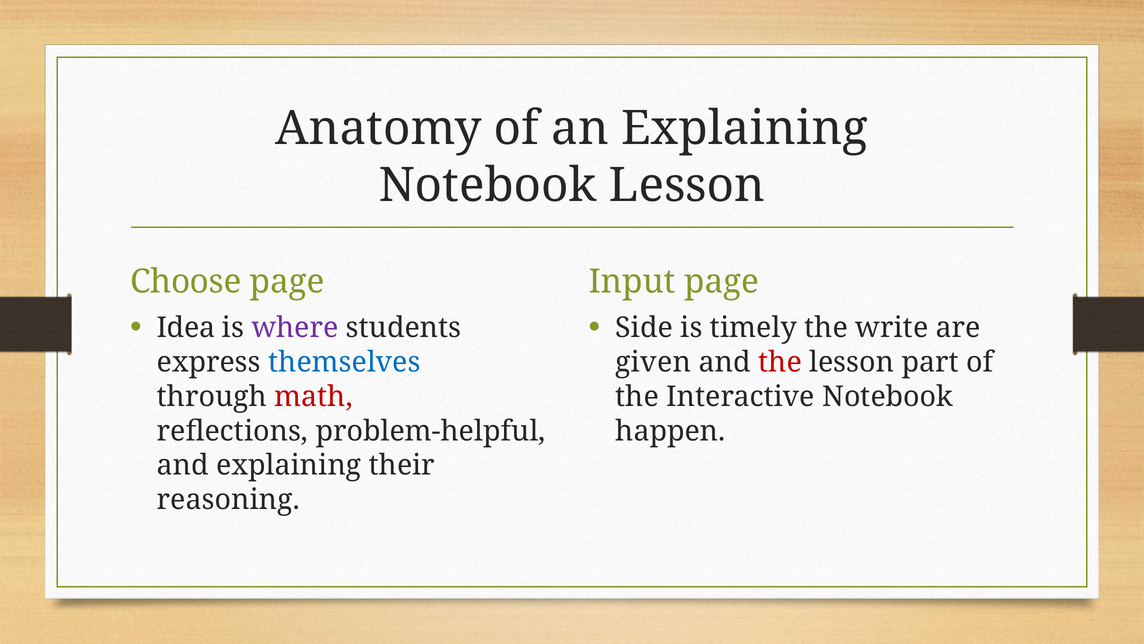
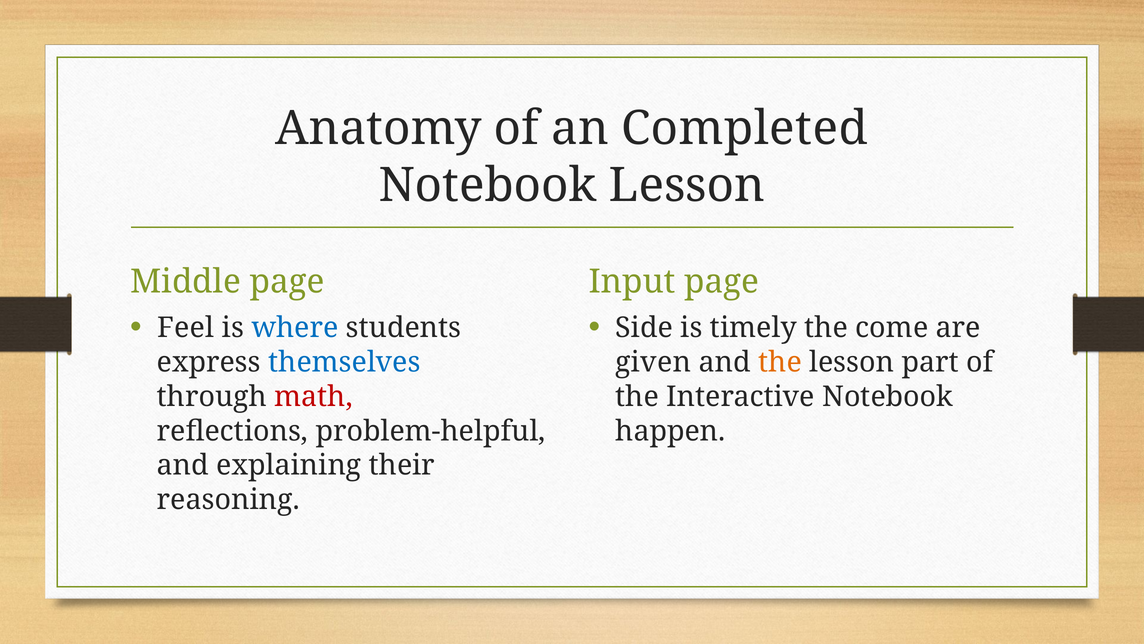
an Explaining: Explaining -> Completed
Choose: Choose -> Middle
Idea: Idea -> Feel
where colour: purple -> blue
write: write -> come
the at (780, 362) colour: red -> orange
